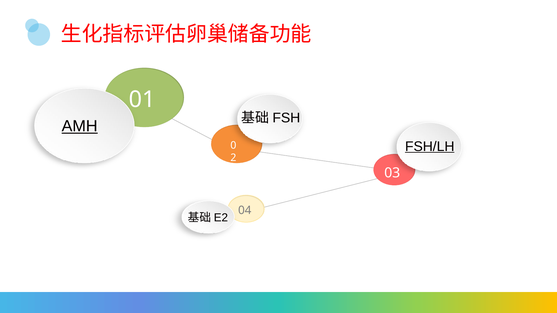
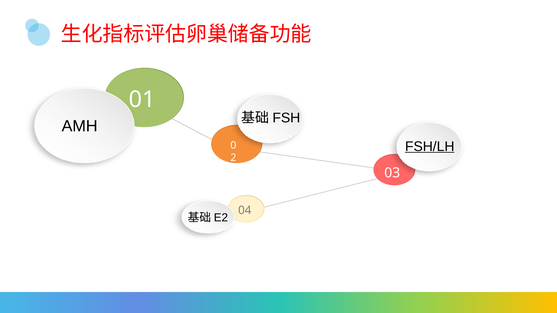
AMH underline: present -> none
